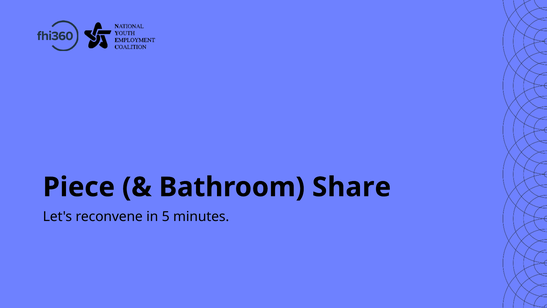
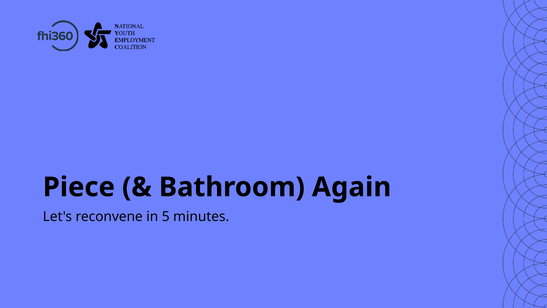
Share: Share -> Again
